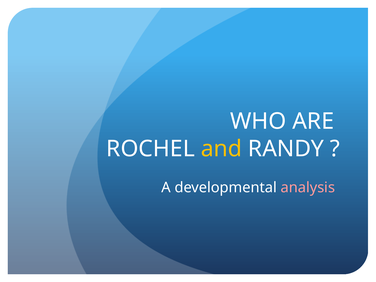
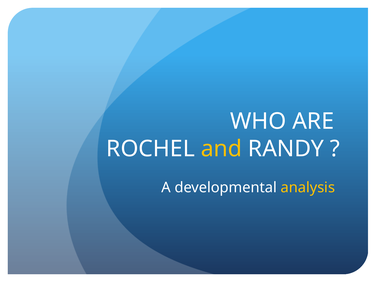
analysis colour: pink -> yellow
